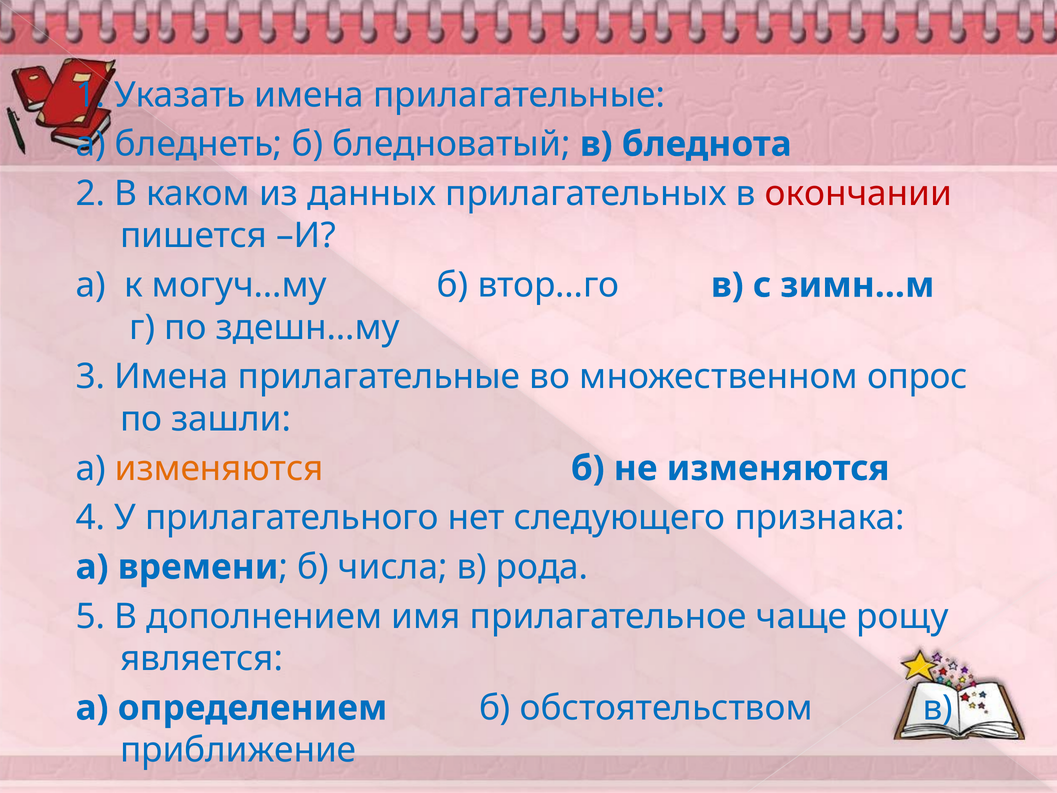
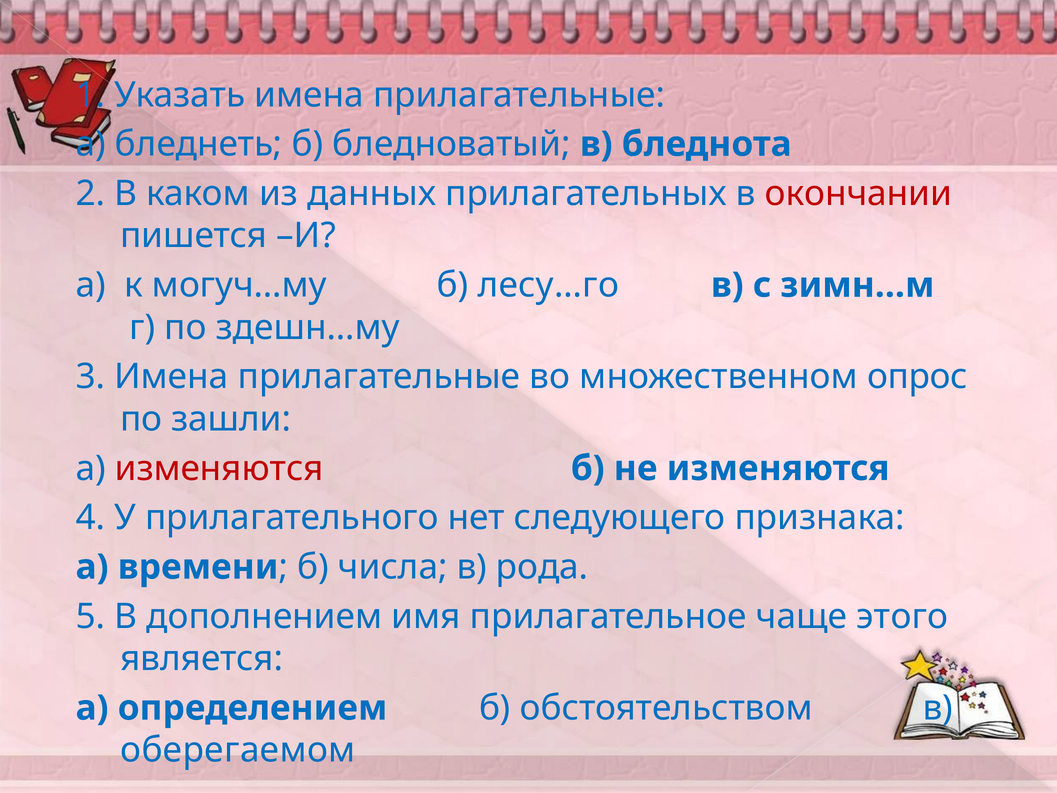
втор…го: втор…го -> лесу…го
изменяются at (219, 468) colour: orange -> red
рощу: рощу -> этого
приближение: приближение -> оберегаемом
